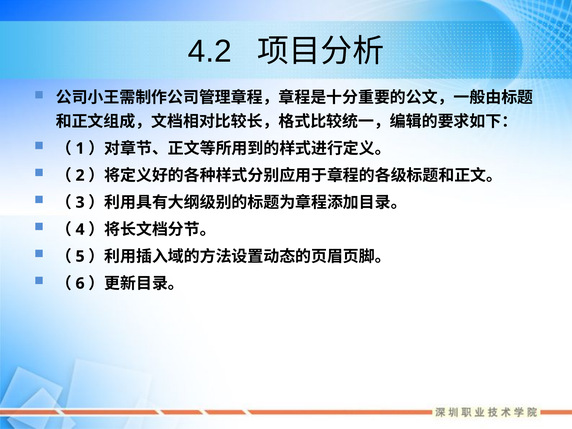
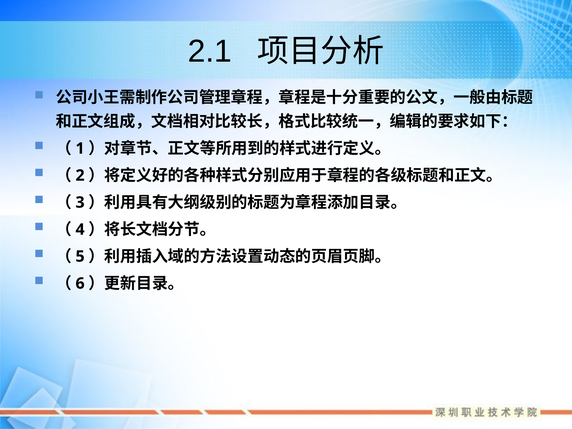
4.2: 4.2 -> 2.1
